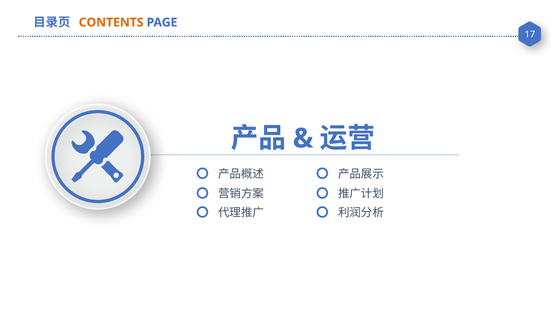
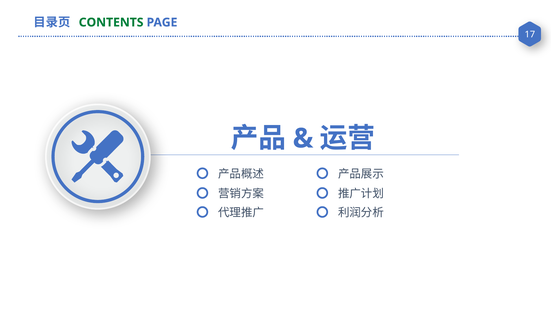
CONTENTS colour: orange -> green
